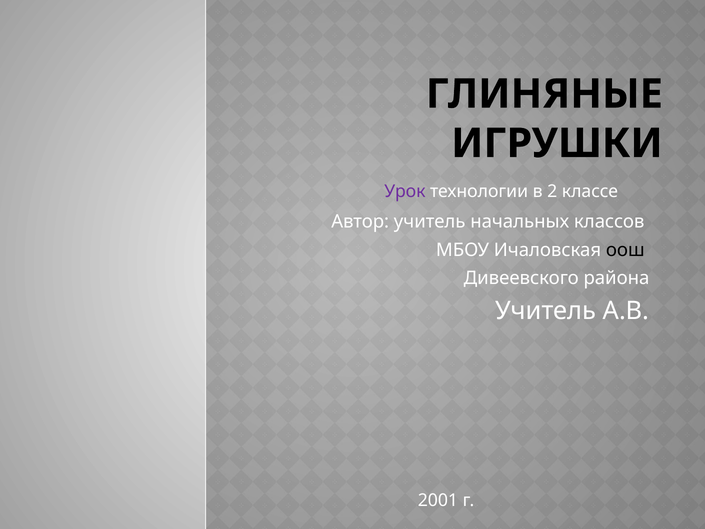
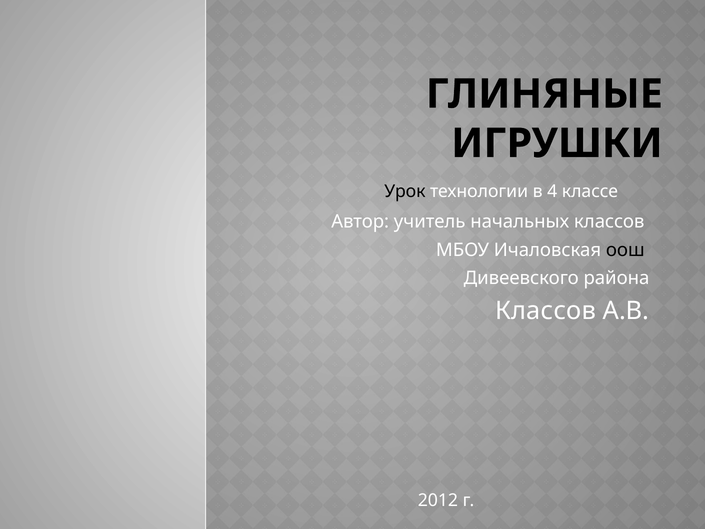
Урок colour: purple -> black
2: 2 -> 4
Учитель at (546, 311): Учитель -> Классов
2001: 2001 -> 2012
